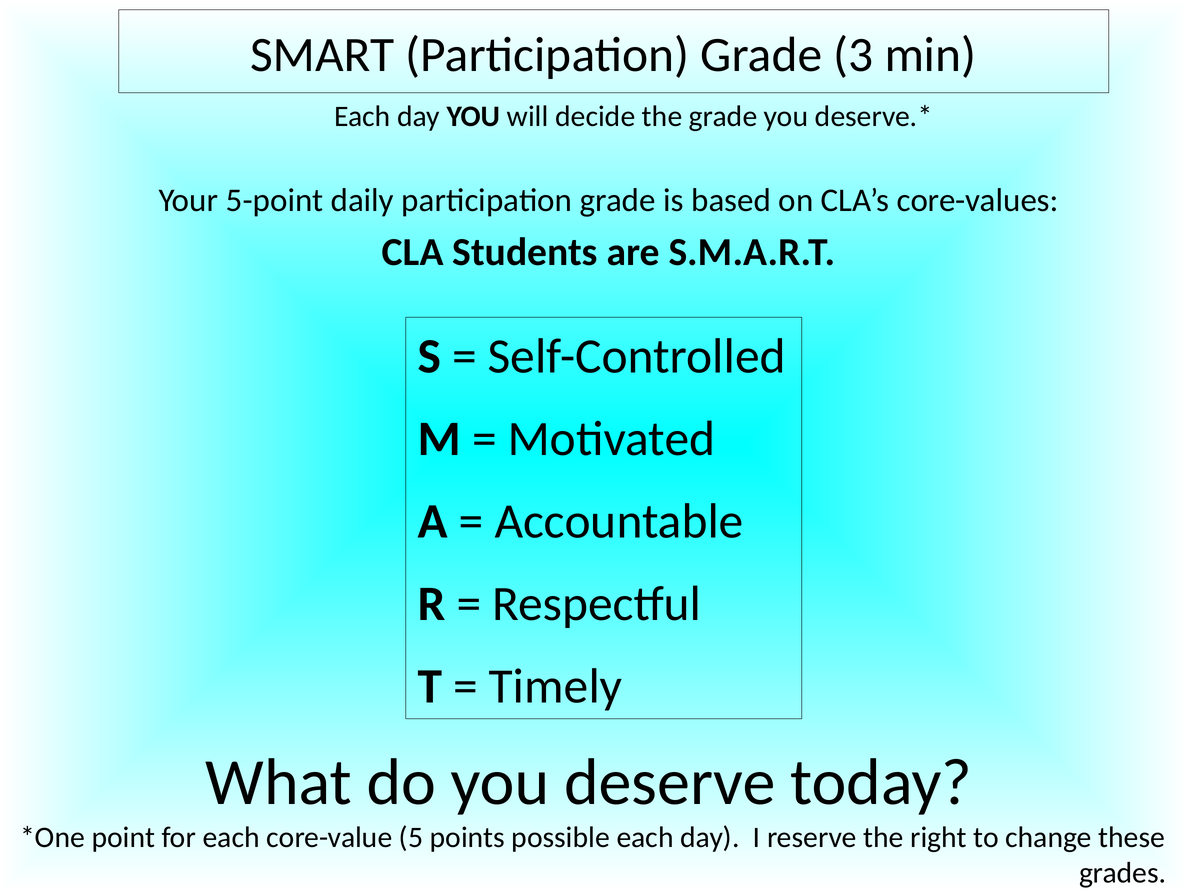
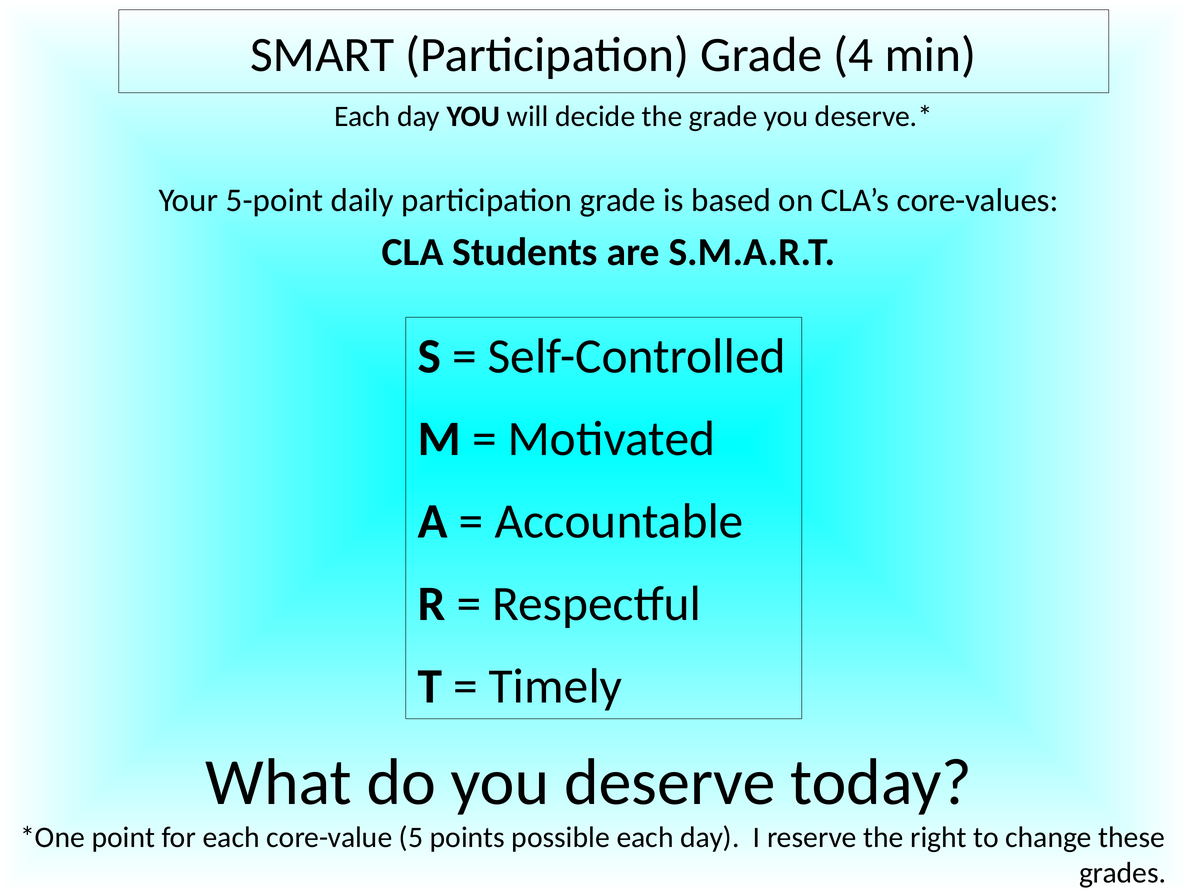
3: 3 -> 4
